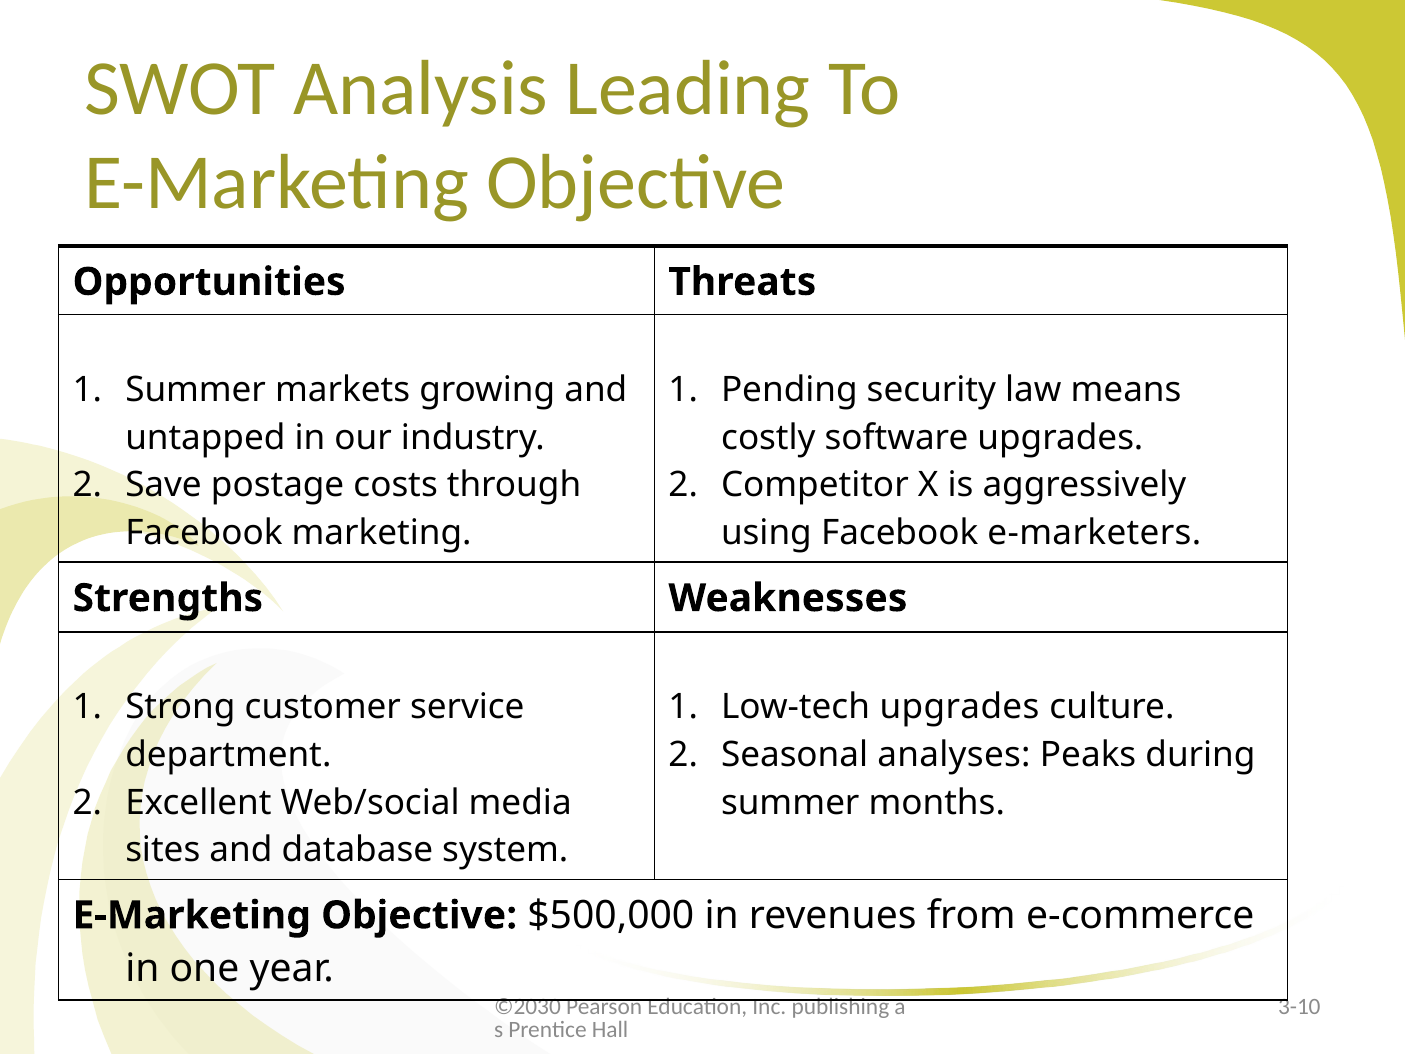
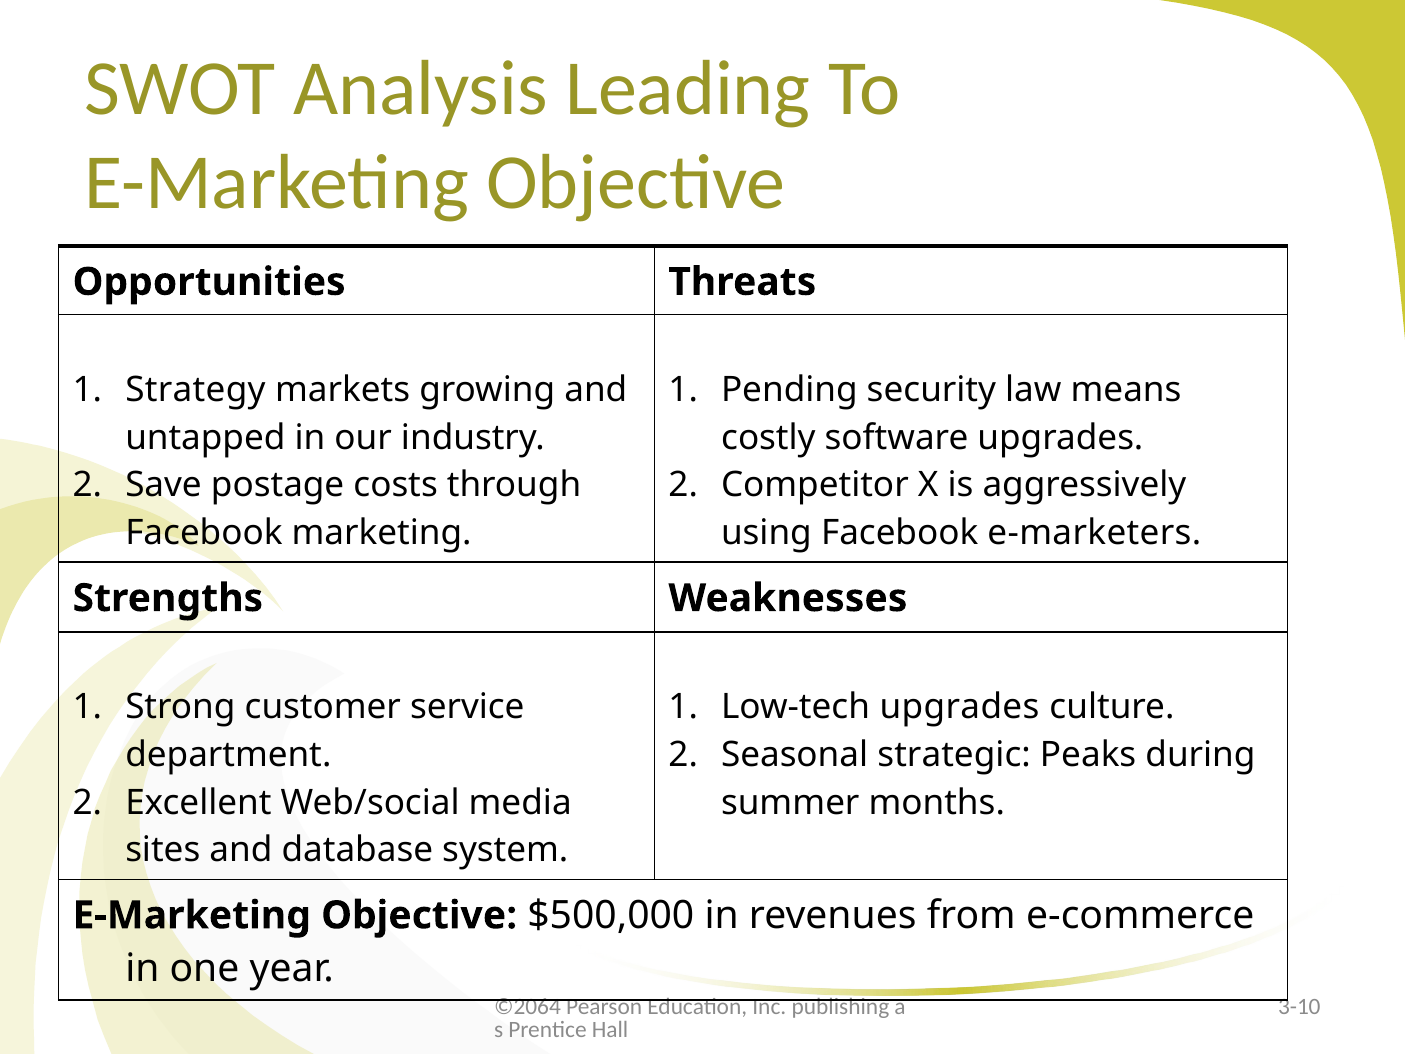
Summer at (196, 390): Summer -> Strategy
analyses: analyses -> strategic
©2030: ©2030 -> ©2064
